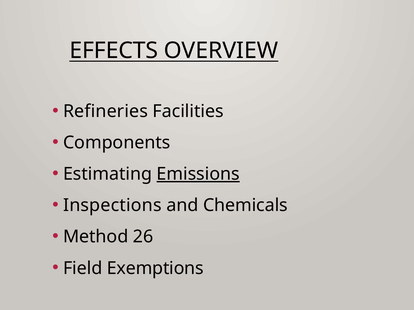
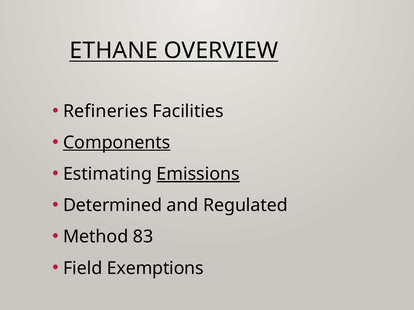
EFFECTS: EFFECTS -> ETHANE
Components underline: none -> present
Inspections: Inspections -> Determined
Chemicals: Chemicals -> Regulated
26: 26 -> 83
